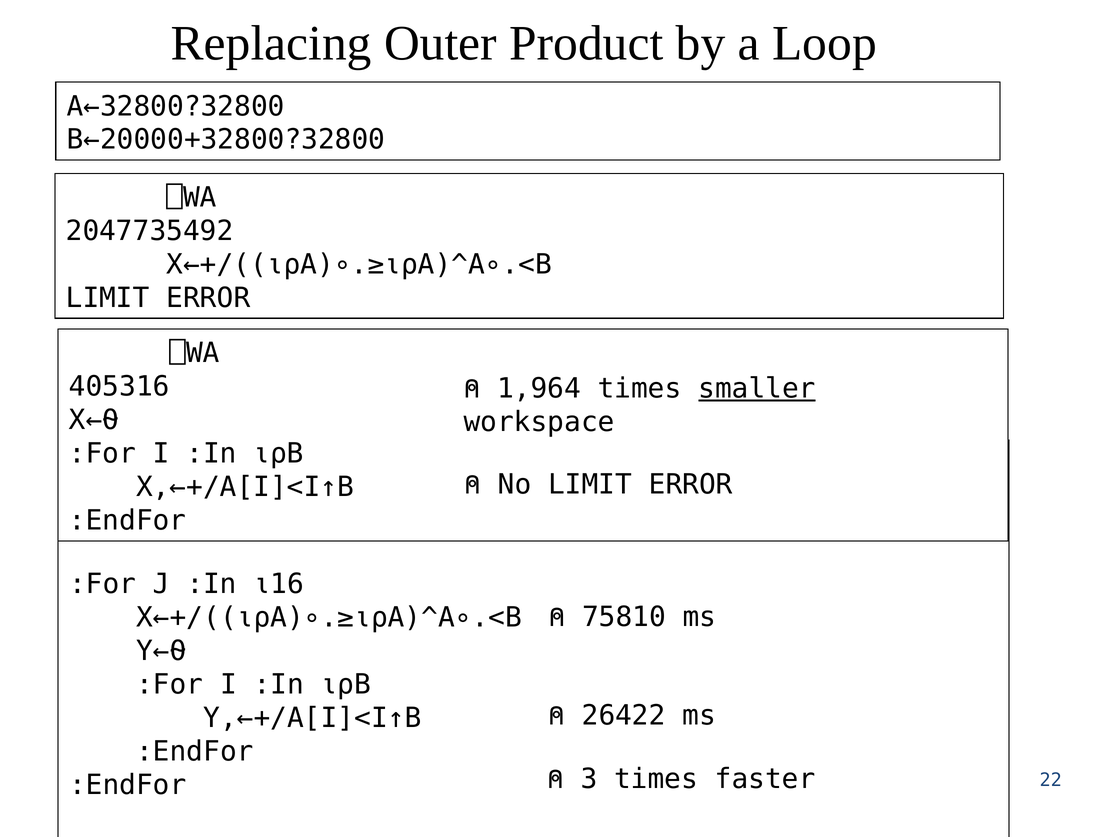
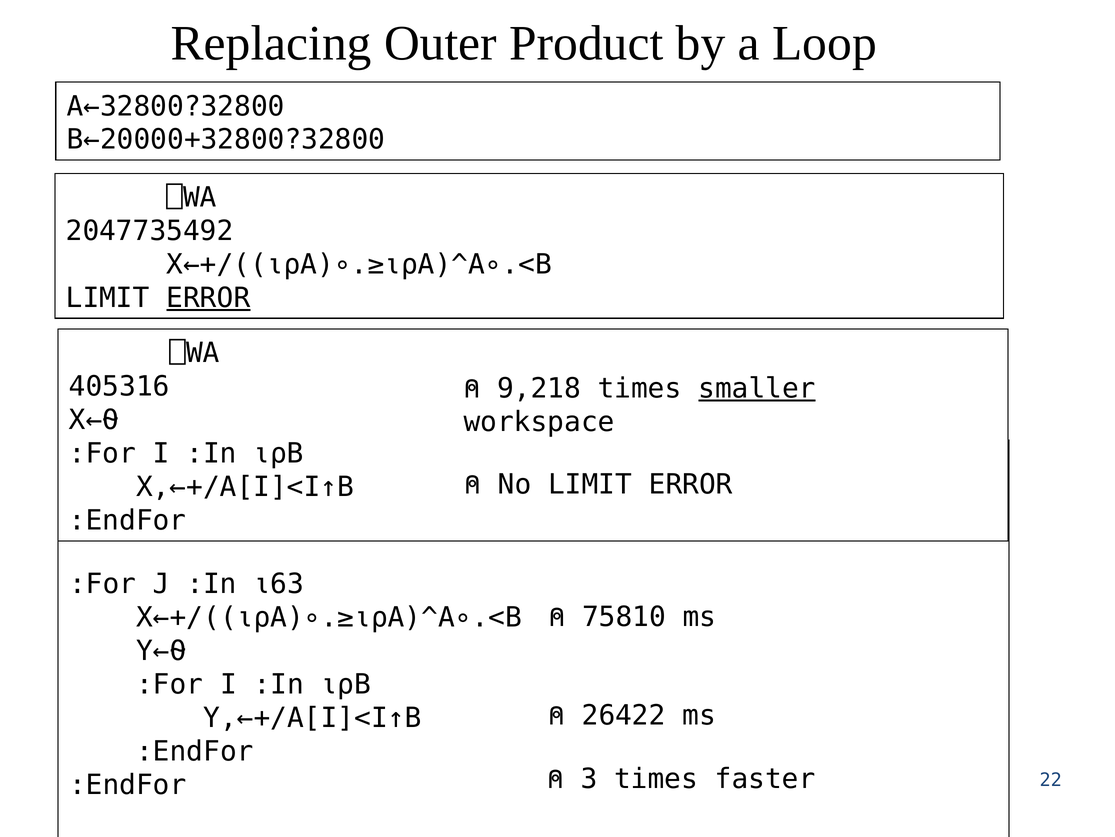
ERROR at (208, 298) underline: none -> present
1,964: 1,964 -> 9,218
⍳16: ⍳16 -> ⍳63
